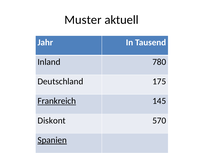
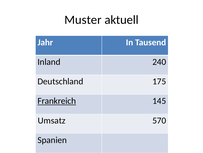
780: 780 -> 240
Diskont: Diskont -> Umsatz
Spanien underline: present -> none
